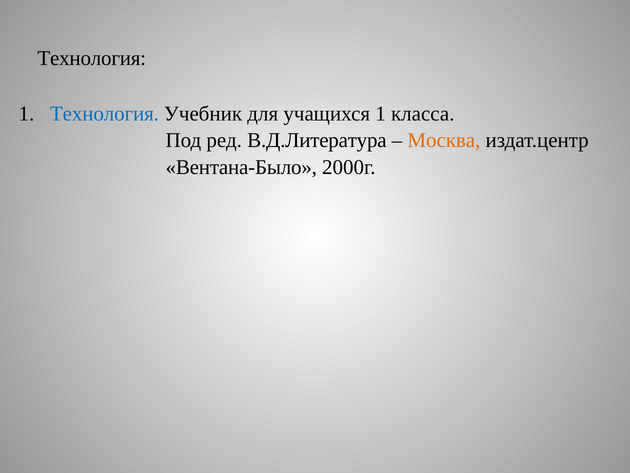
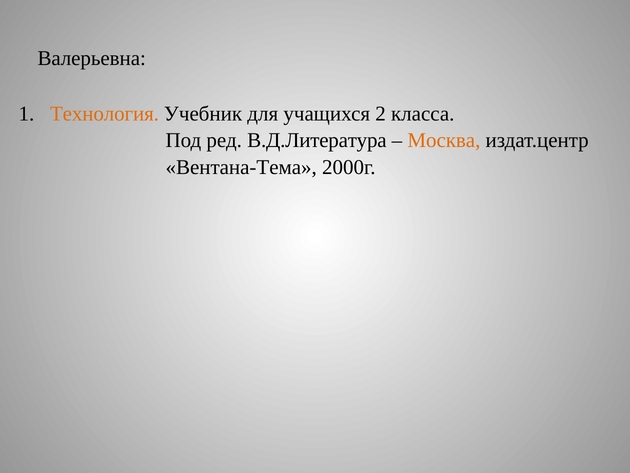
Технология at (92, 58): Технология -> Валерьевна
Технология at (104, 113) colour: blue -> orange
учащихся 1: 1 -> 2
Вентана-Было: Вентана-Было -> Вентана-Тема
